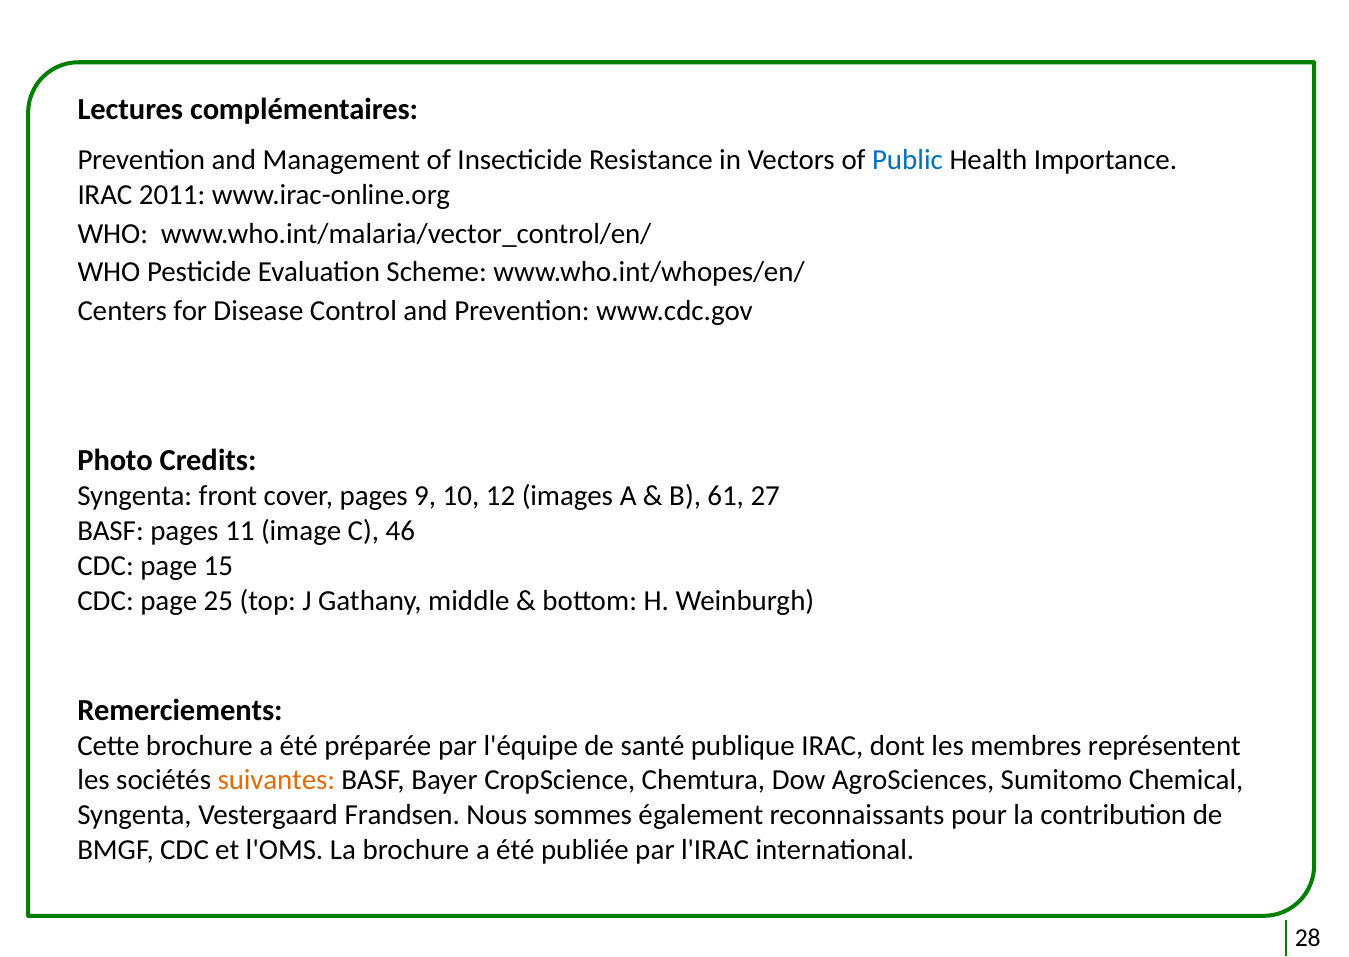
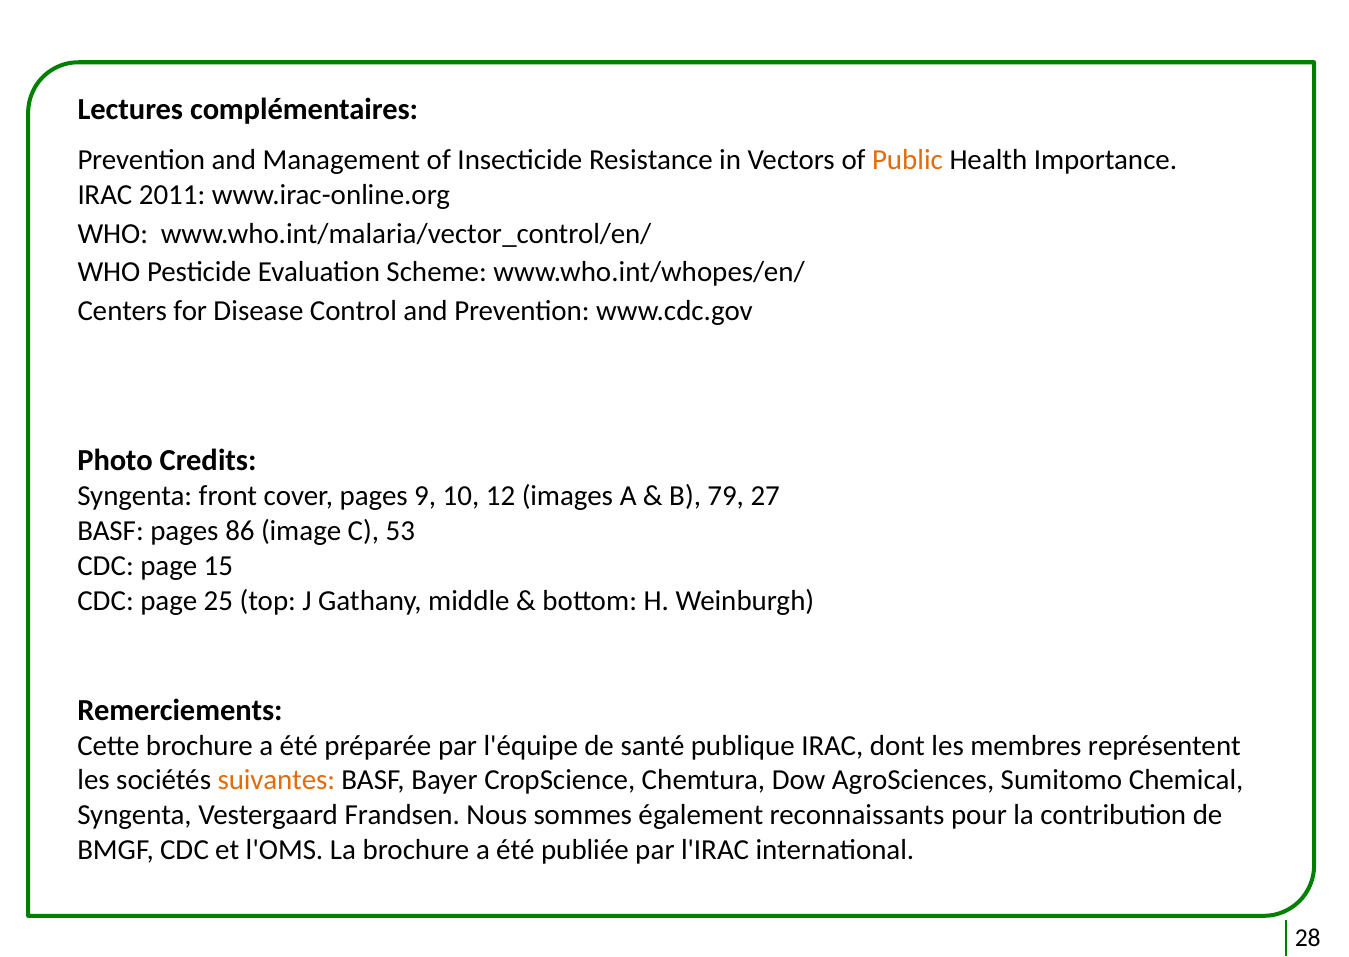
Public colour: blue -> orange
61: 61 -> 79
11: 11 -> 86
46: 46 -> 53
